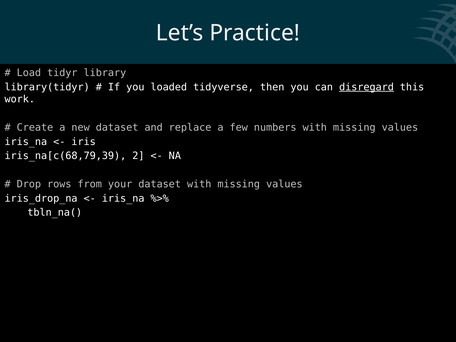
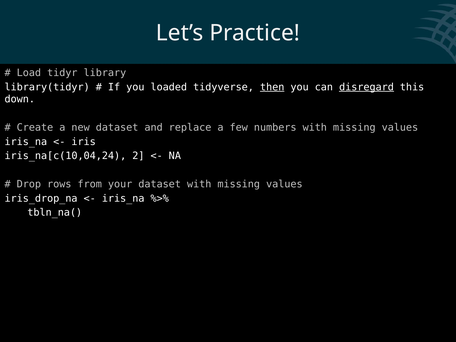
then underline: none -> present
work: work -> down
iris_na[c(68,79,39: iris_na[c(68,79,39 -> iris_na[c(10,04,24
